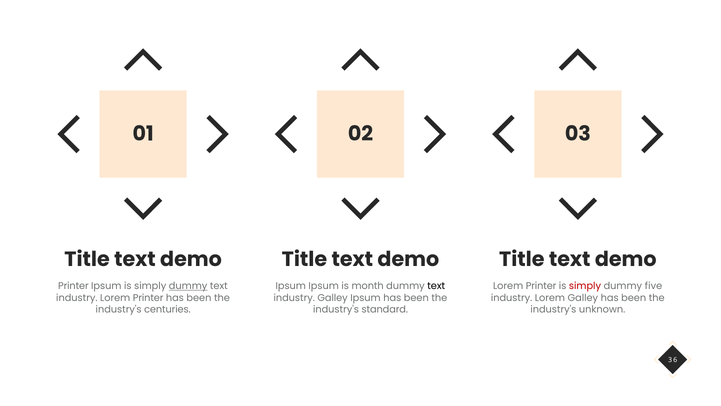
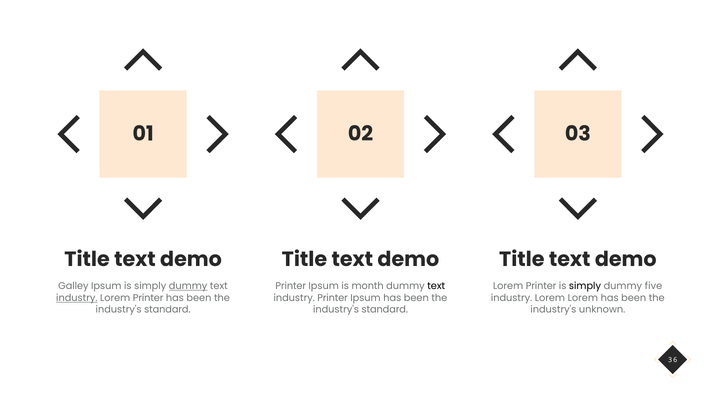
Printer at (73, 286): Printer -> Galley
Ipsum at (291, 286): Ipsum -> Printer
simply at (585, 286) colour: red -> black
industry at (77, 298) underline: none -> present
industry Galley: Galley -> Printer
Lorem Galley: Galley -> Lorem
centuries at (167, 309): centuries -> standard
